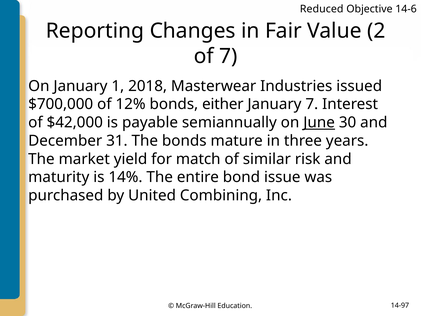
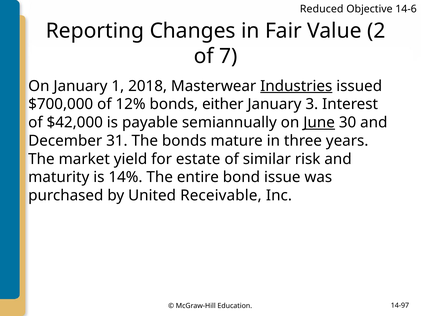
Industries underline: none -> present
January 7: 7 -> 3
match: match -> estate
Combining: Combining -> Receivable
